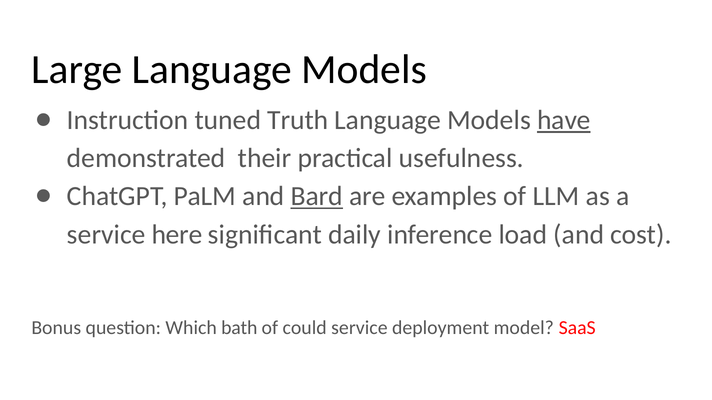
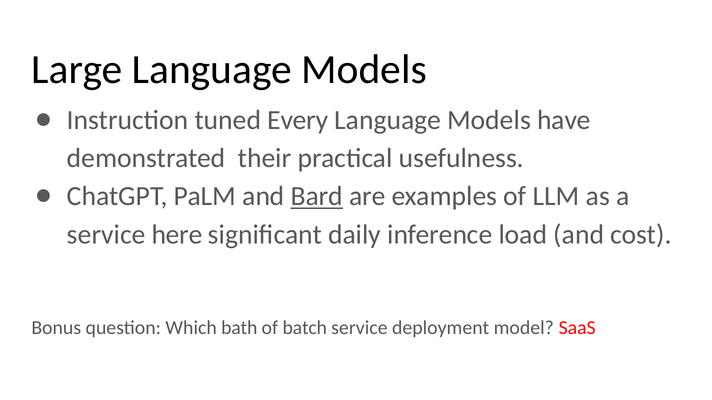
Truth: Truth -> Every
have underline: present -> none
could: could -> batch
